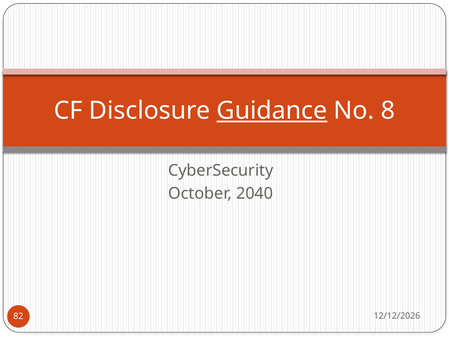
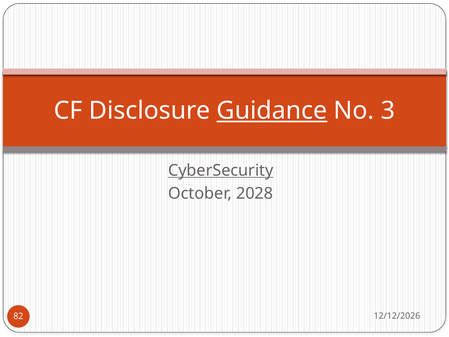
8: 8 -> 3
CyberSecurity underline: none -> present
2040: 2040 -> 2028
